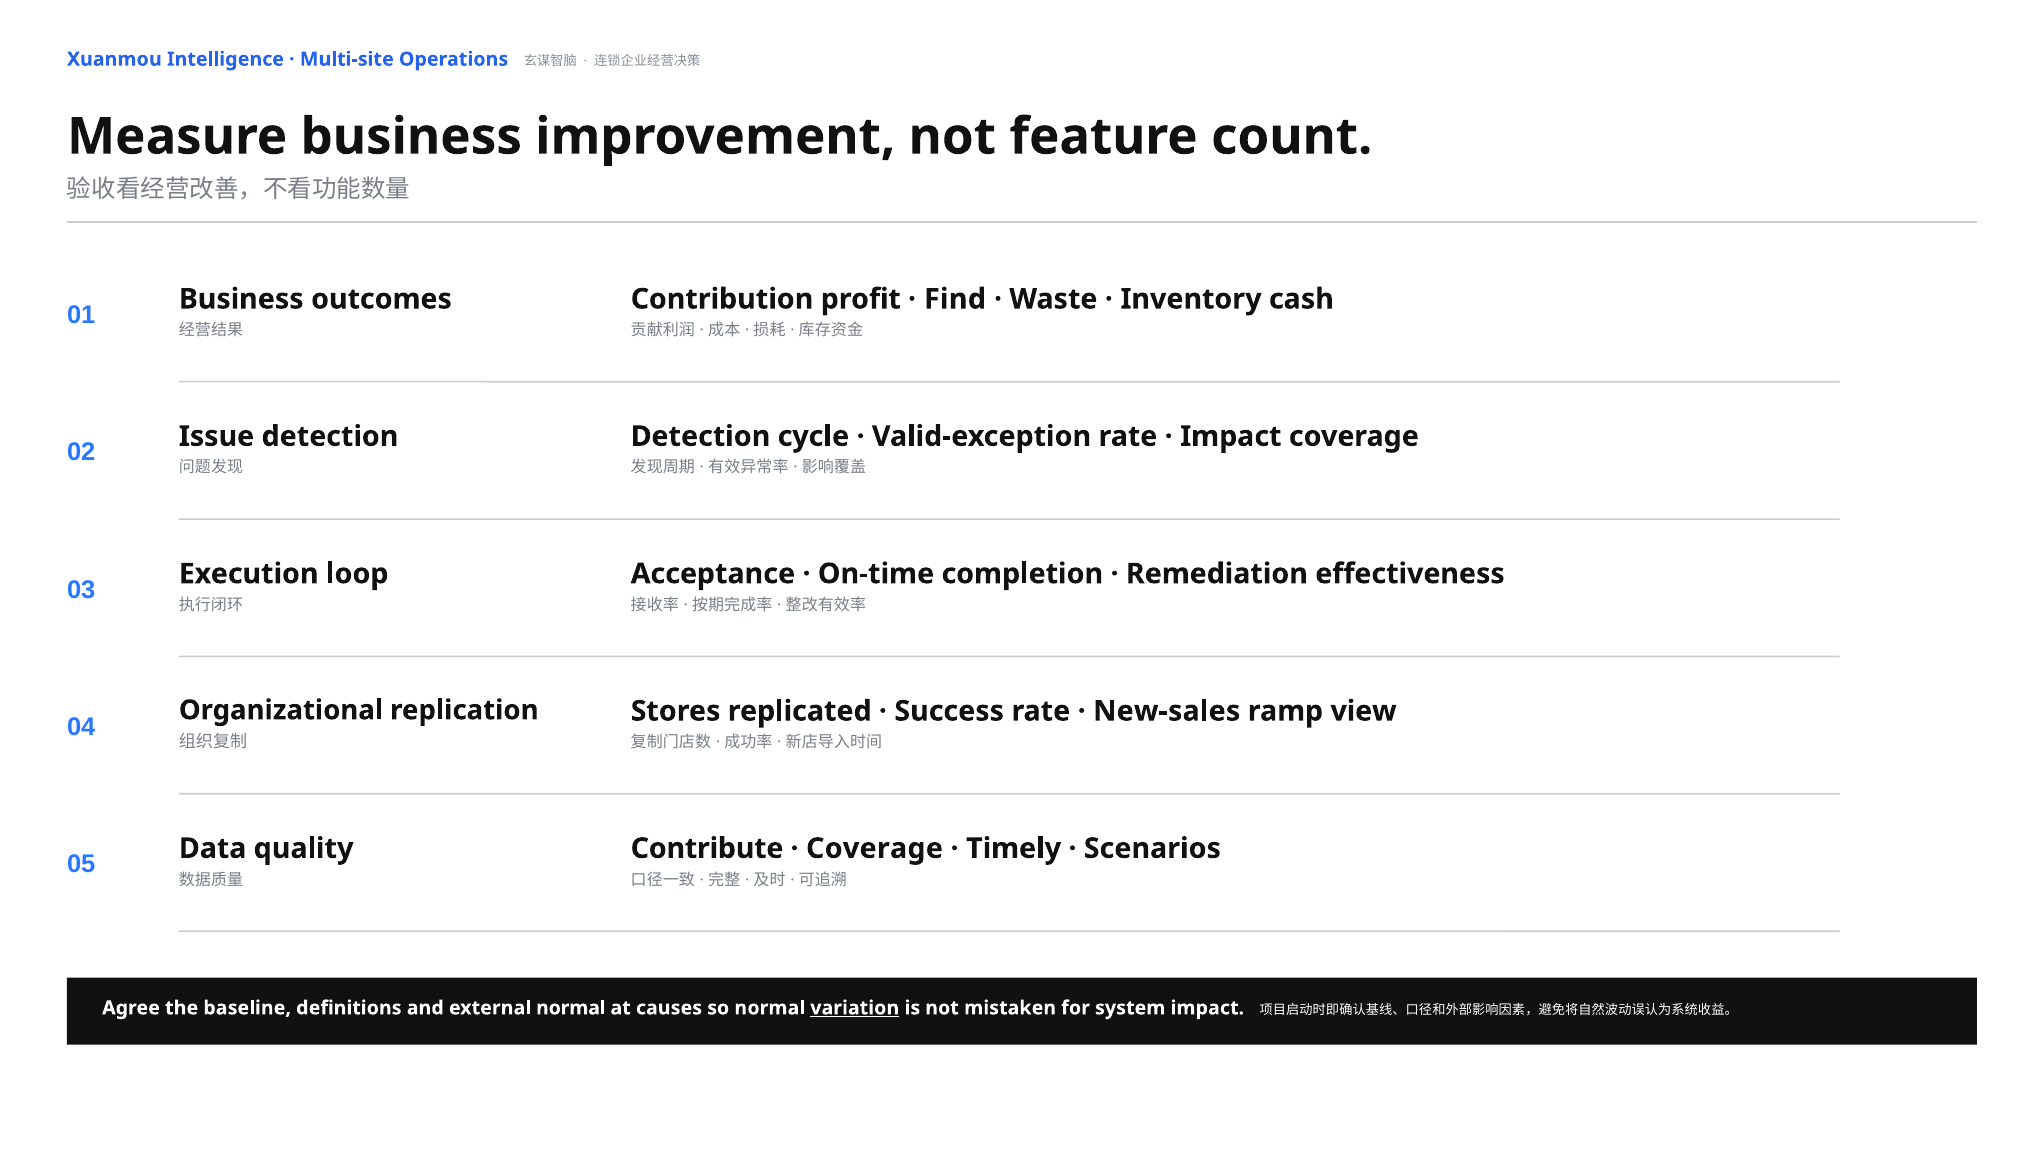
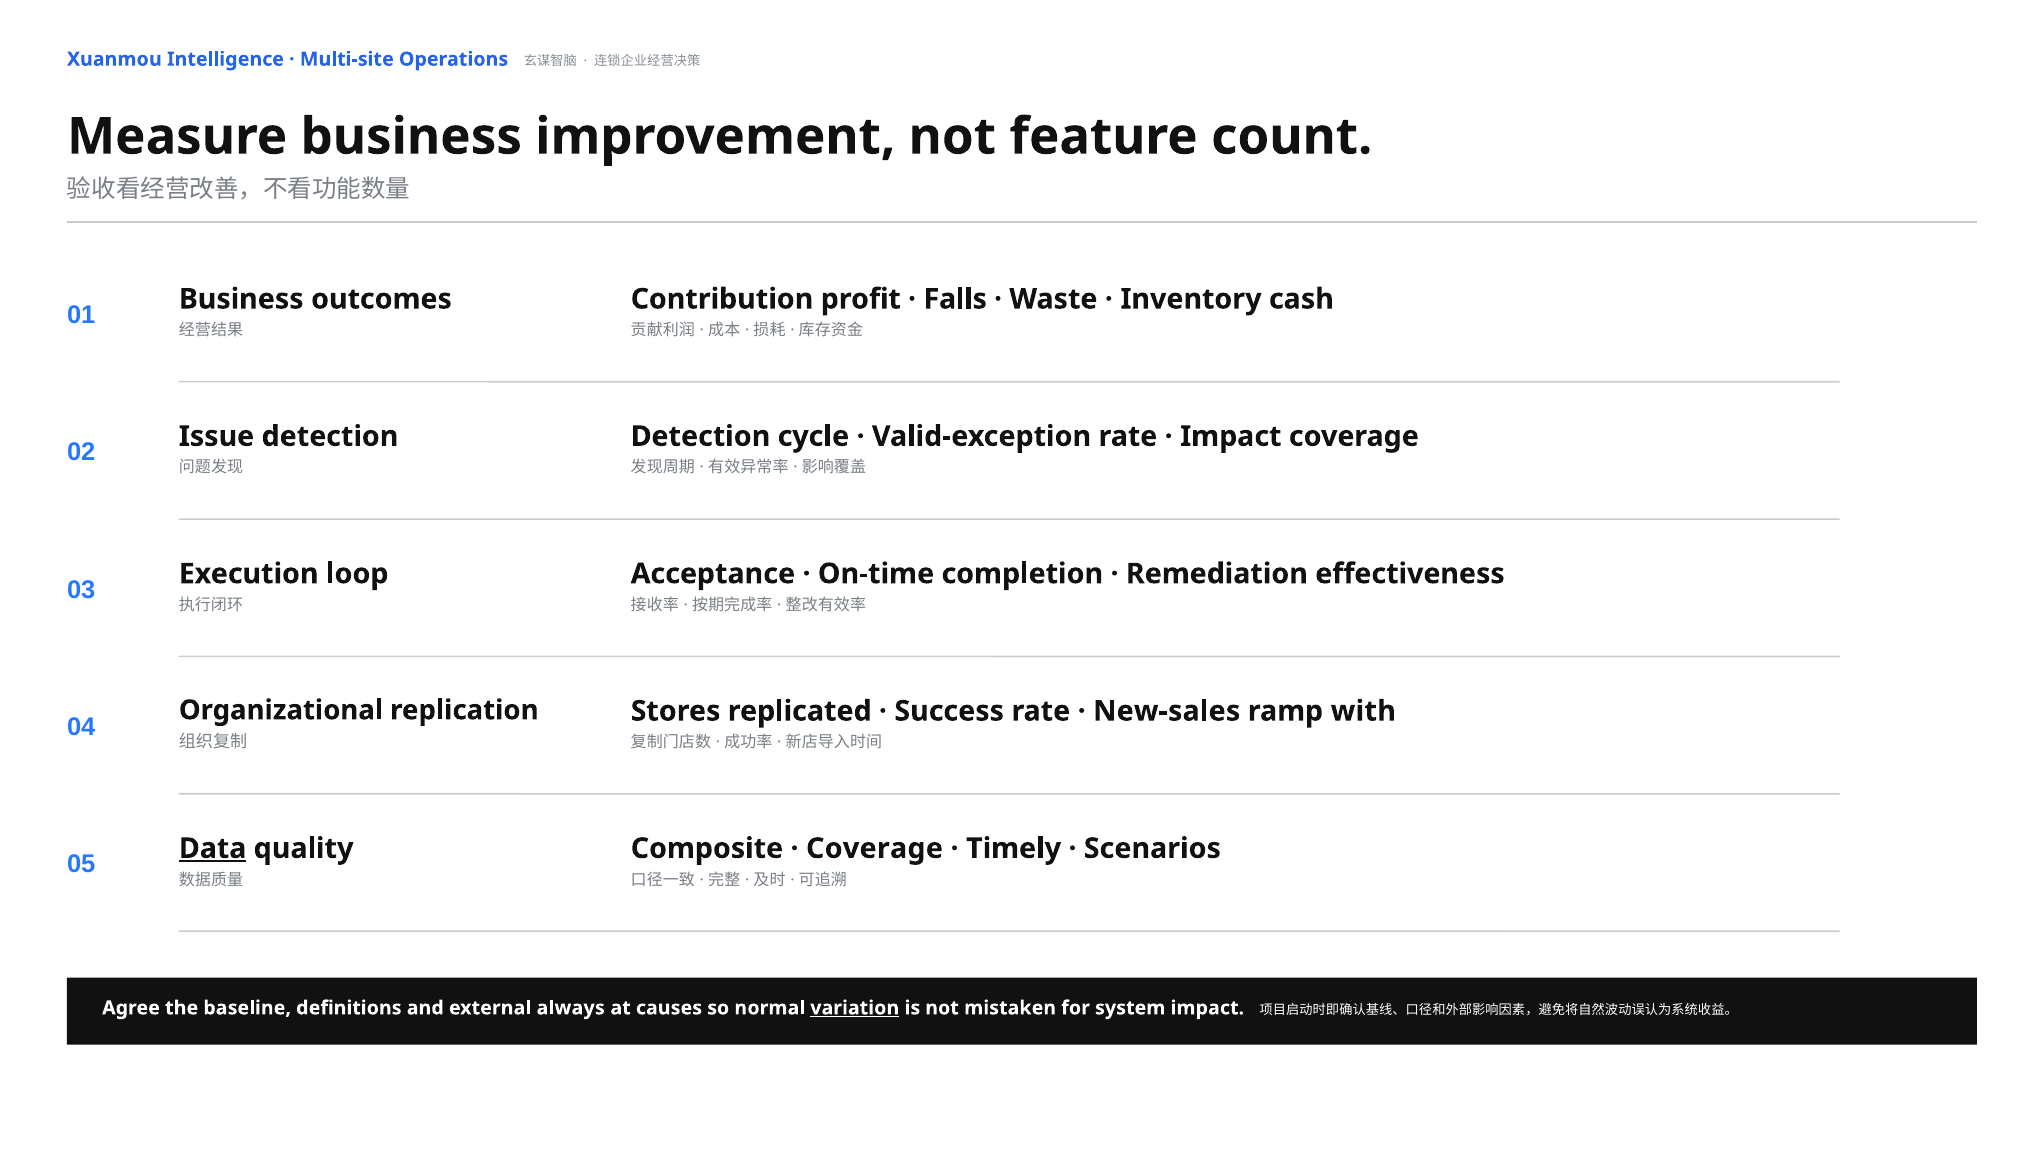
Find: Find -> Falls
view: view -> with
Contribute: Contribute -> Composite
Data underline: none -> present
external normal: normal -> always
